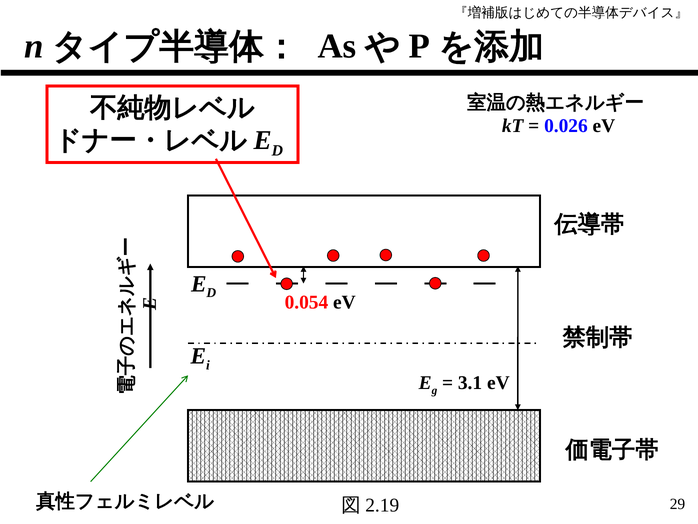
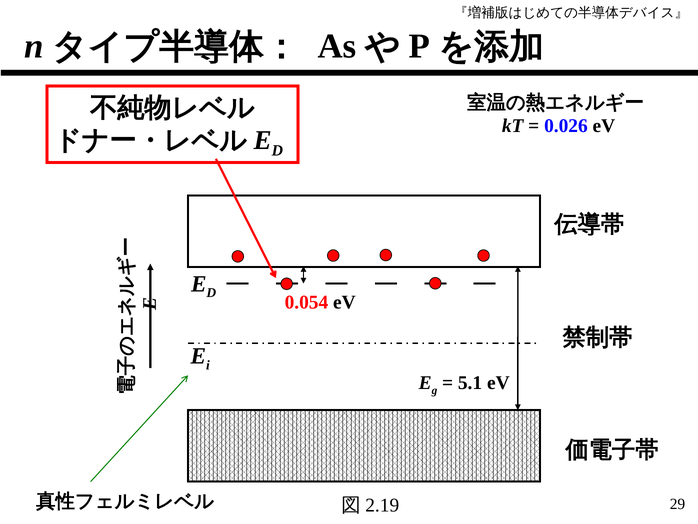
3.1: 3.1 -> 5.1
